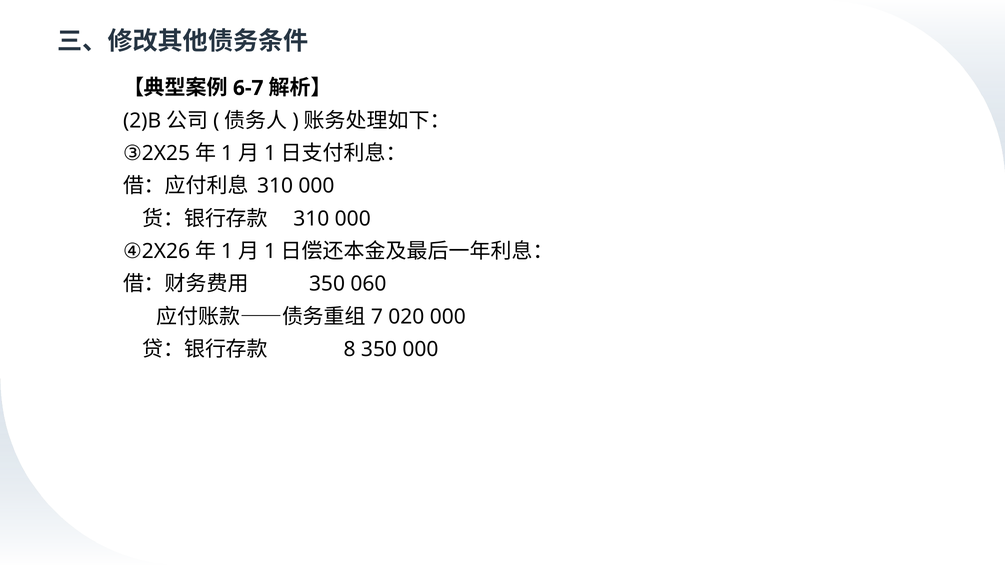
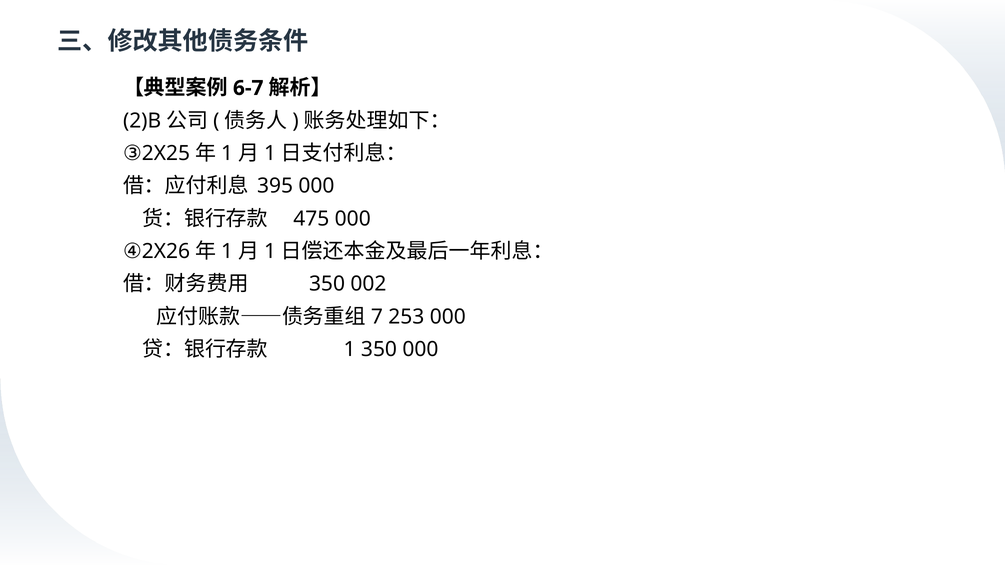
310 at (275, 186): 310 -> 395
310 at (311, 219): 310 -> 475
060: 060 -> 002
020: 020 -> 253
8 at (350, 350): 8 -> 1
